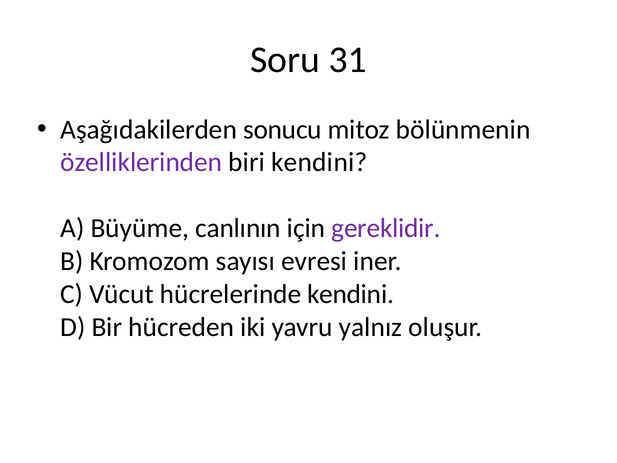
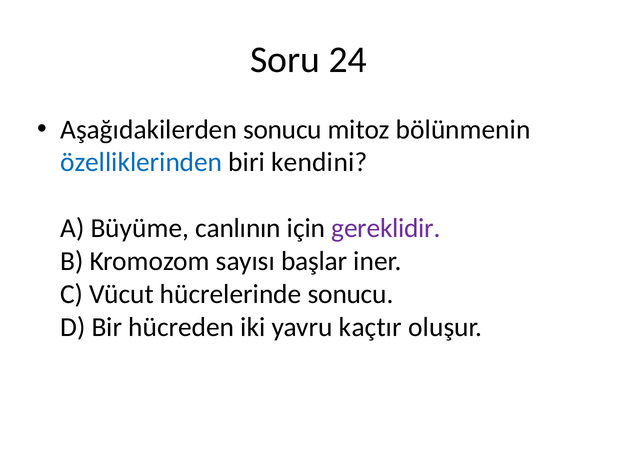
31: 31 -> 24
özelliklerinden colour: purple -> blue
evresi: evresi -> başlar
hücrelerinde kendini: kendini -> sonucu
yalnız: yalnız -> kaçtır
